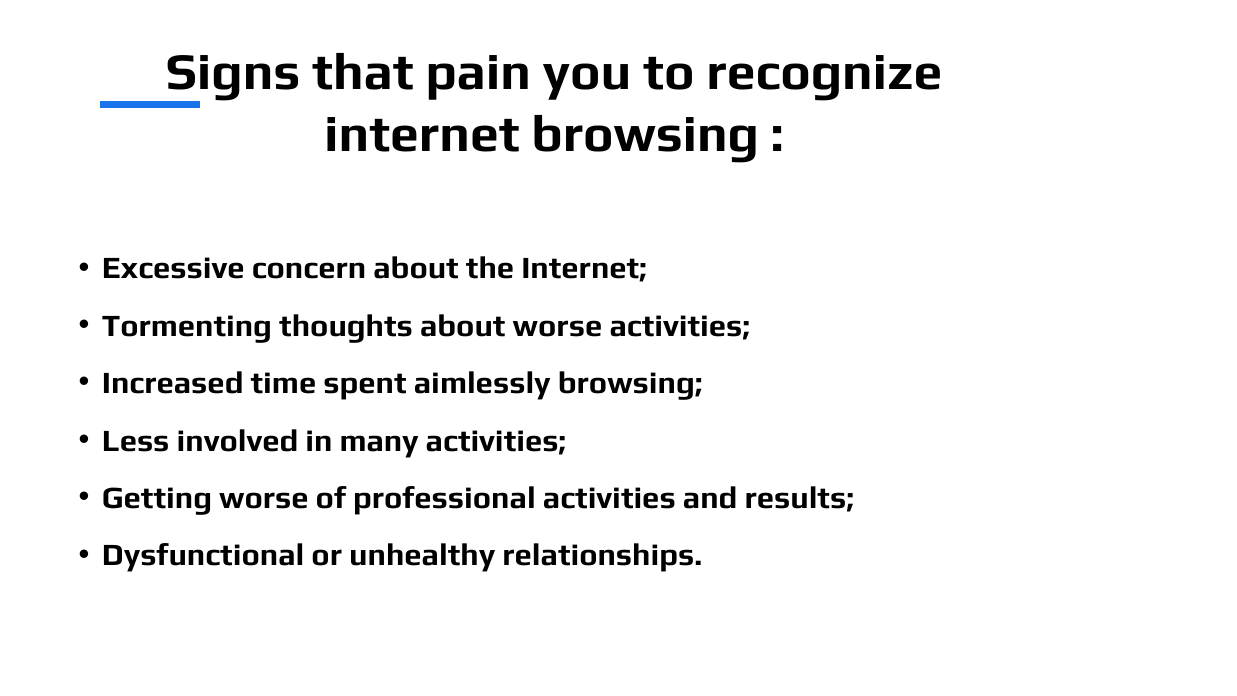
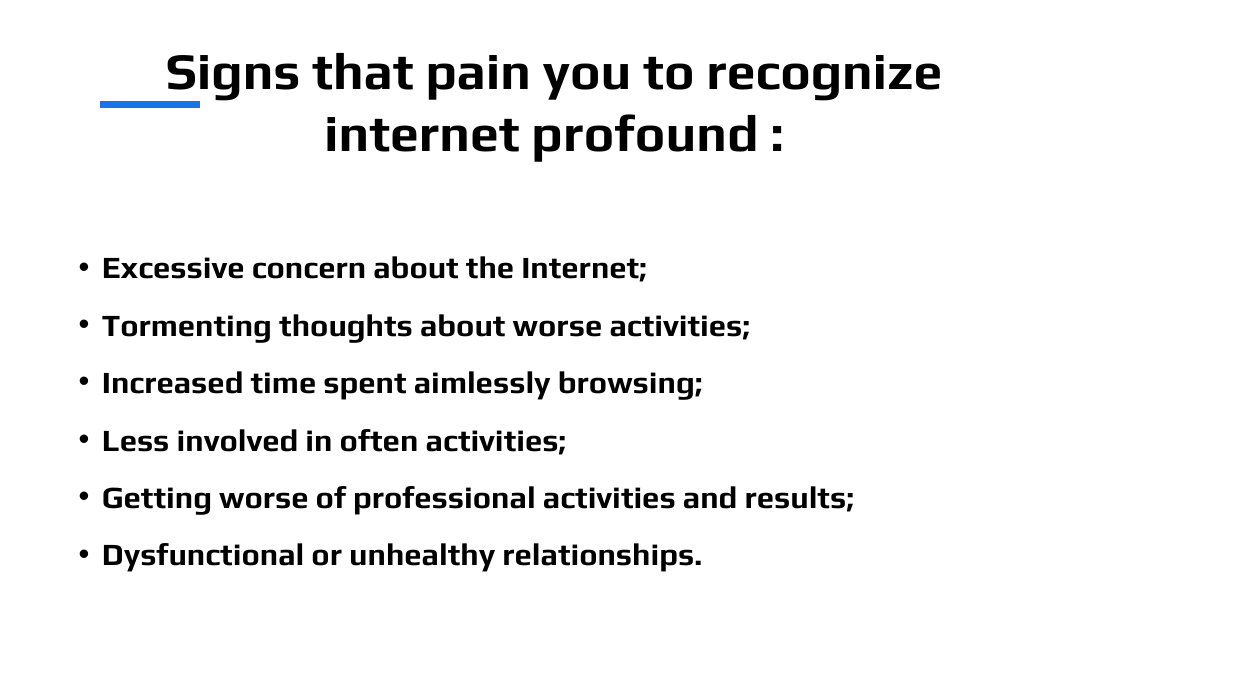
internet browsing: browsing -> profound
many: many -> often
